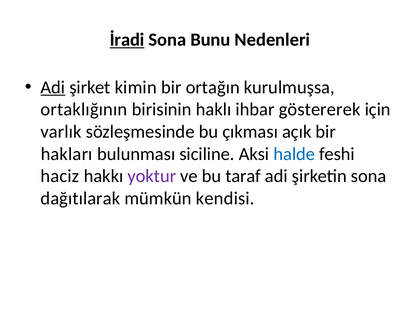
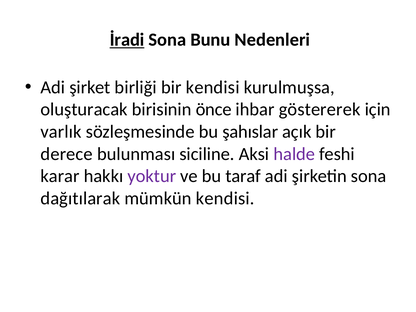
Adi at (53, 87) underline: present -> none
kimin: kimin -> birliği
bir ortağın: ortağın -> kendisi
ortaklığının: ortaklığının -> oluşturacak
haklı: haklı -> önce
çıkması: çıkması -> şahıslar
hakları: hakları -> derece
halde colour: blue -> purple
haciz: haciz -> karar
